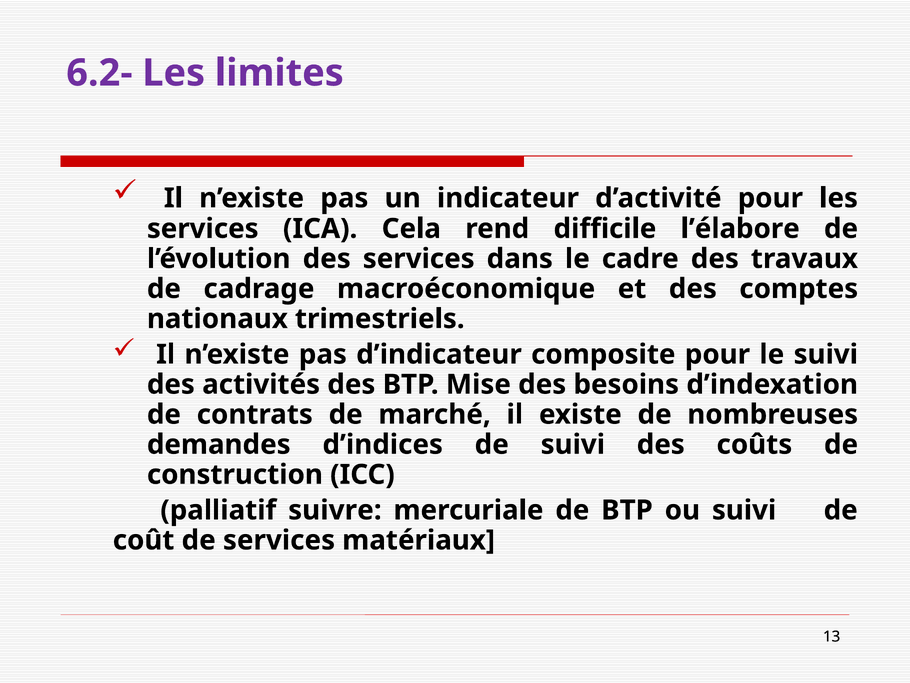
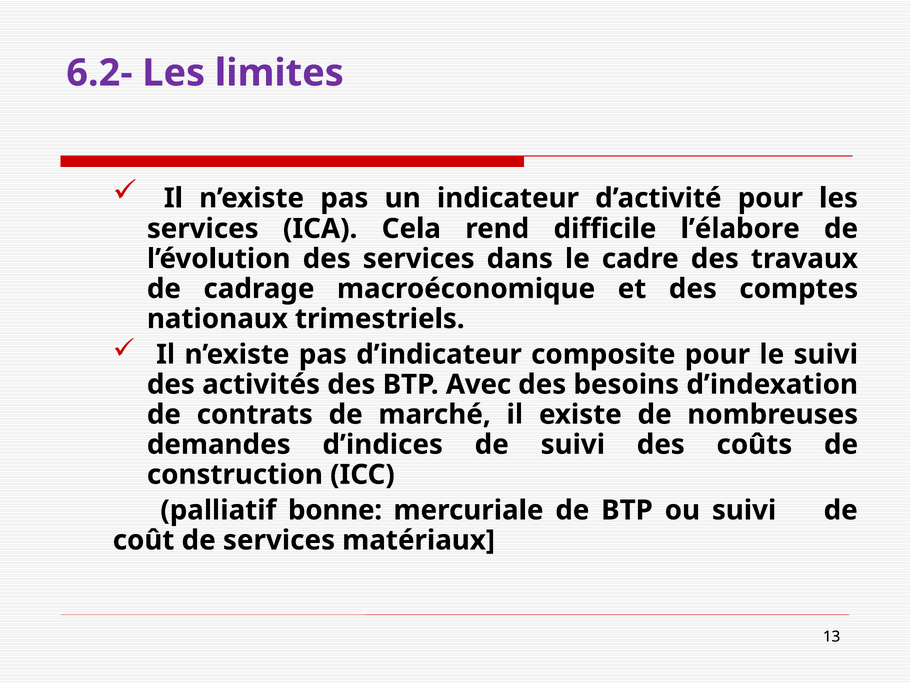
Mise: Mise -> Avec
suivre: suivre -> bonne
